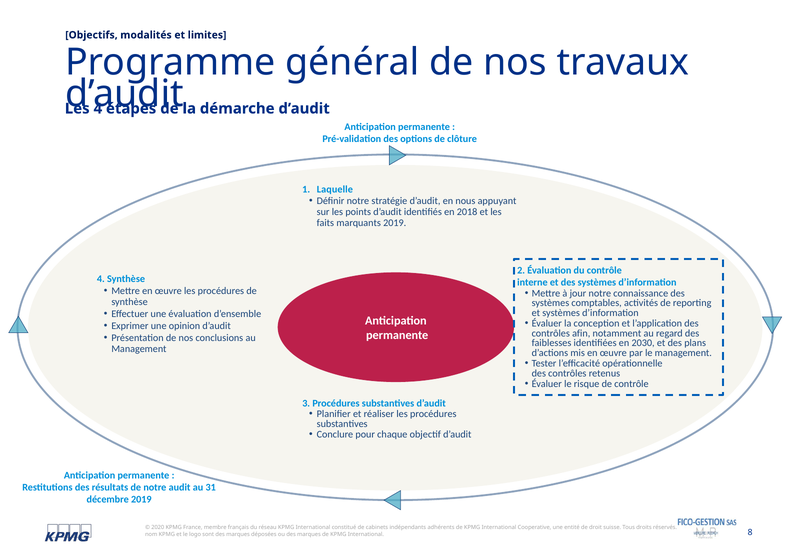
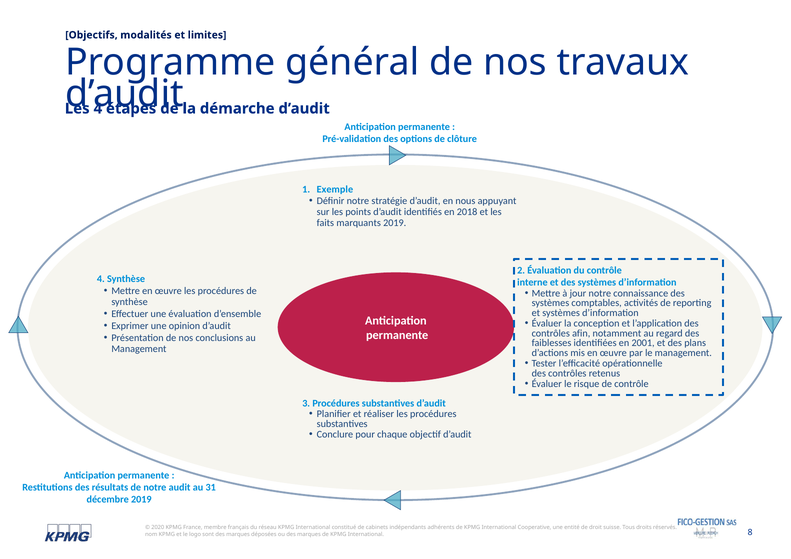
Laquelle: Laquelle -> Exemple
2030: 2030 -> 2001
